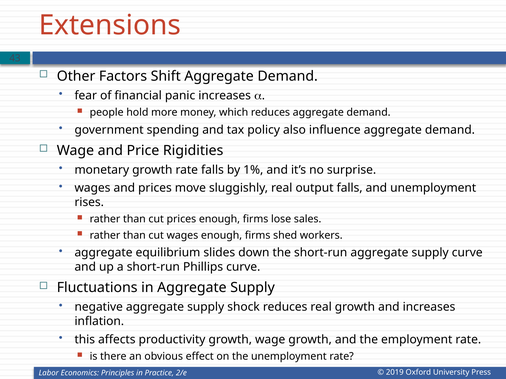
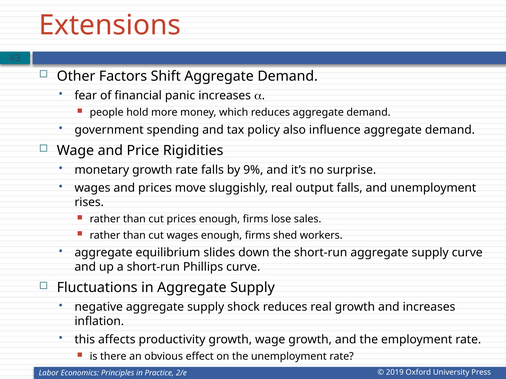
1%: 1% -> 9%
